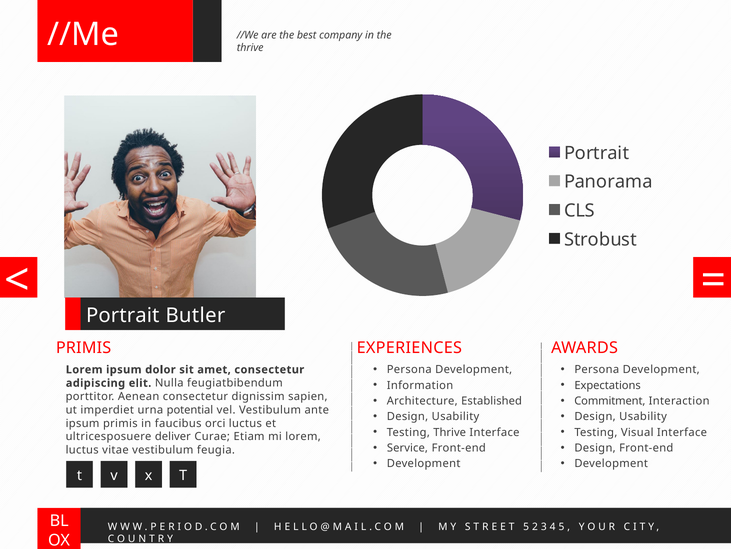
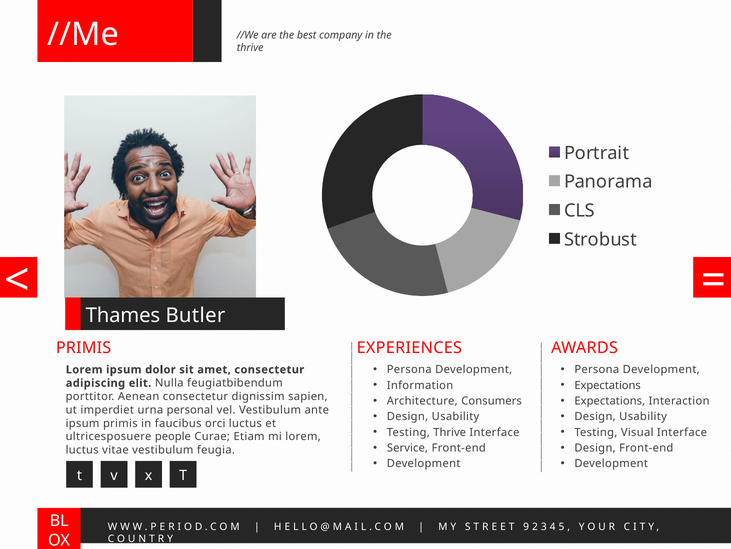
Portrait at (123, 315): Portrait -> Thames
Established: Established -> Consumers
Commitment at (610, 400): Commitment -> Expectations
potential: potential -> personal
deliver: deliver -> people
T 5: 5 -> 9
